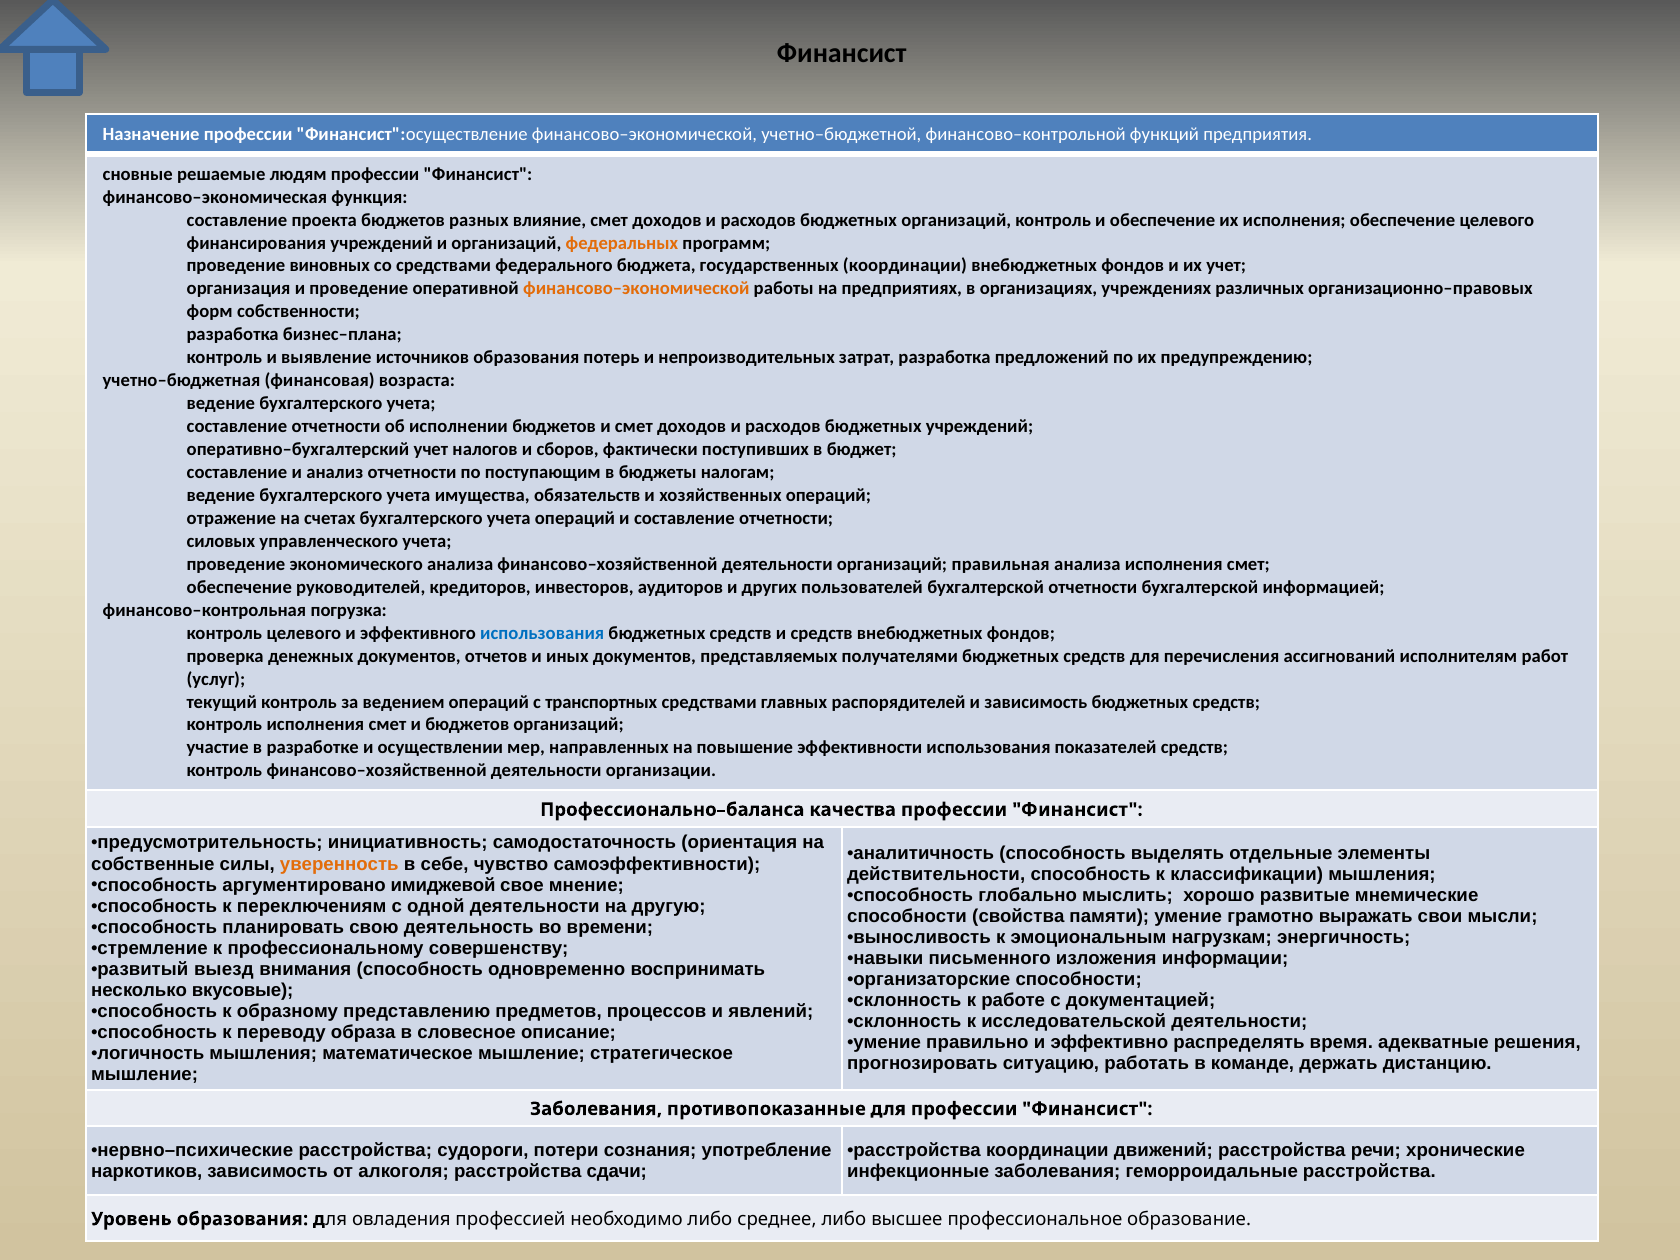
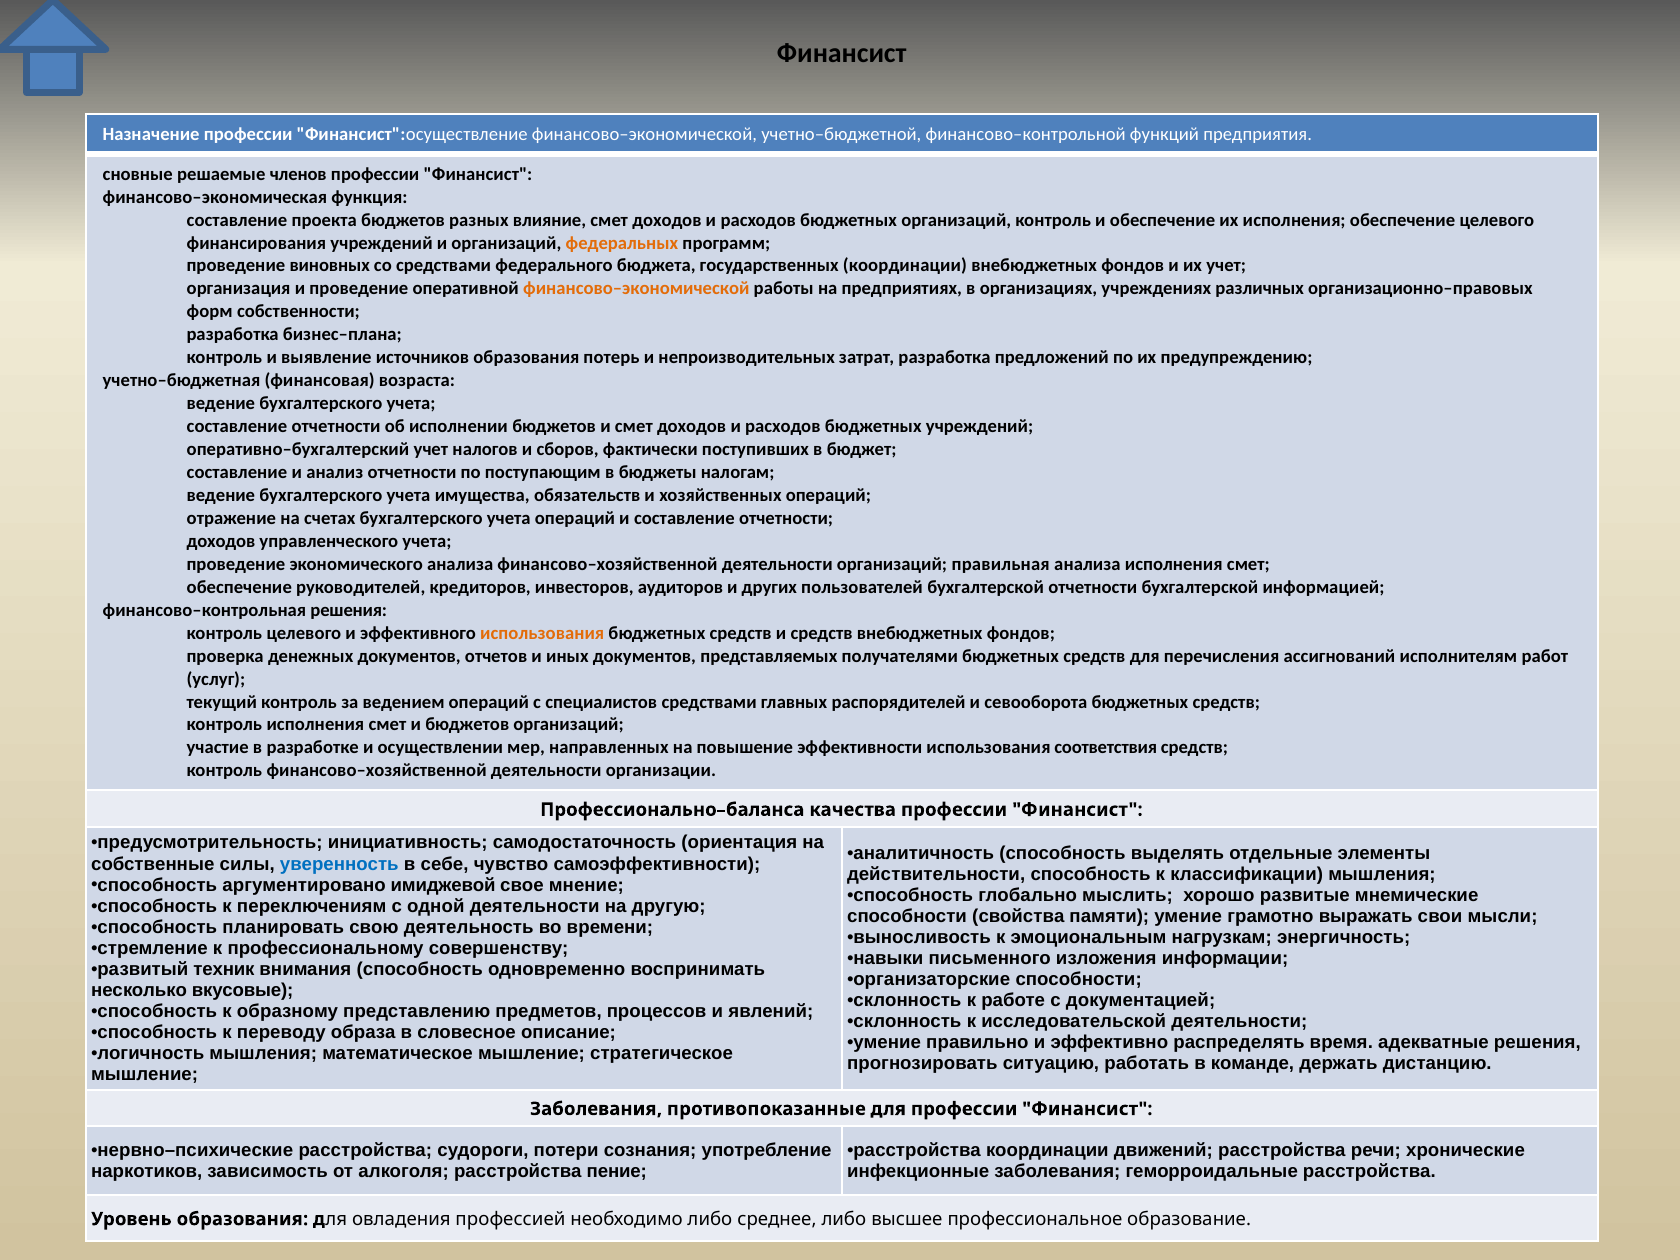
людям: людям -> членов
силовых at (221, 541): силовых -> доходов
финансово–контрольная погрузка: погрузка -> решения
использования at (542, 633) colour: blue -> orange
транспортных: транспортных -> специалистов
и зависимость: зависимость -> севооборота
показателей: показателей -> соответствия
уверенность colour: orange -> blue
выезд: выезд -> техник
сдачи: сдачи -> пение
